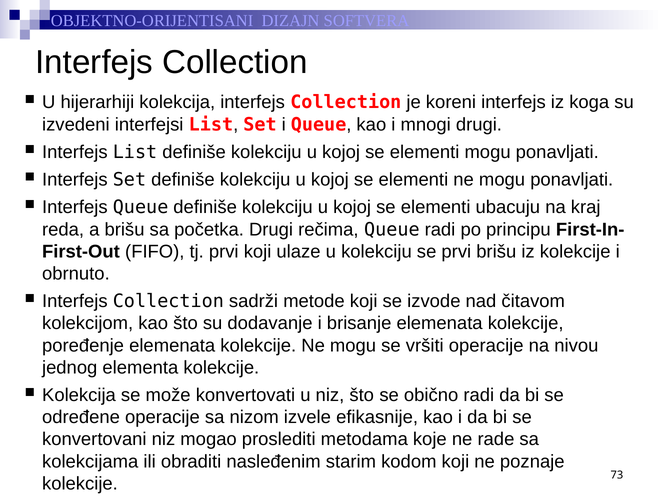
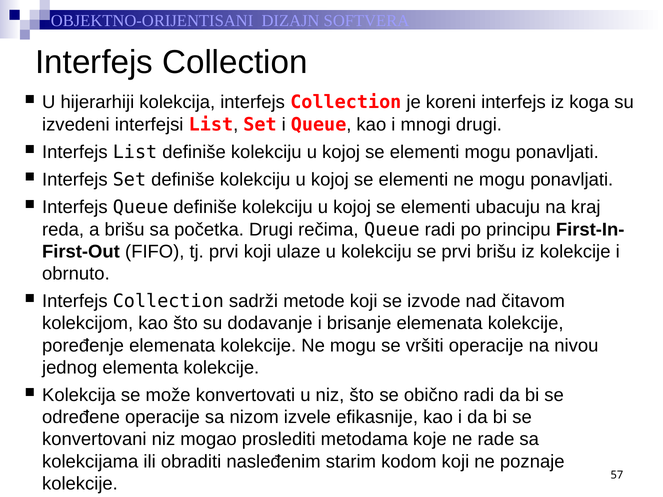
73: 73 -> 57
